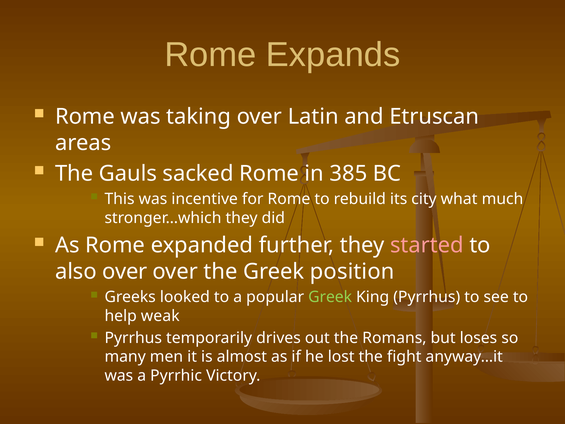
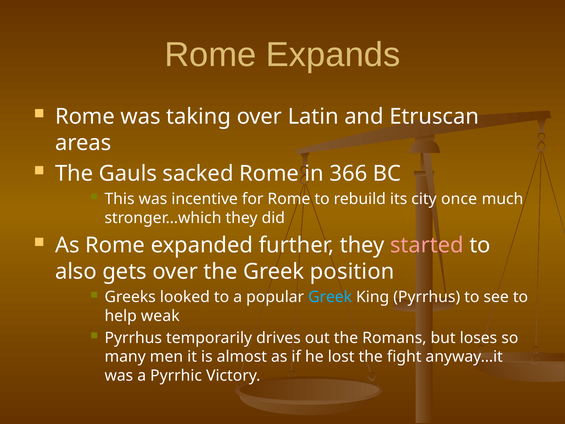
385: 385 -> 366
what: what -> once
also over: over -> gets
Greek at (330, 297) colour: light green -> light blue
